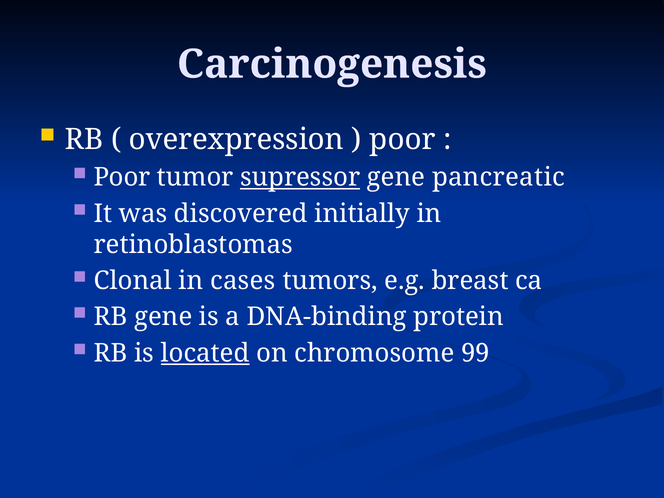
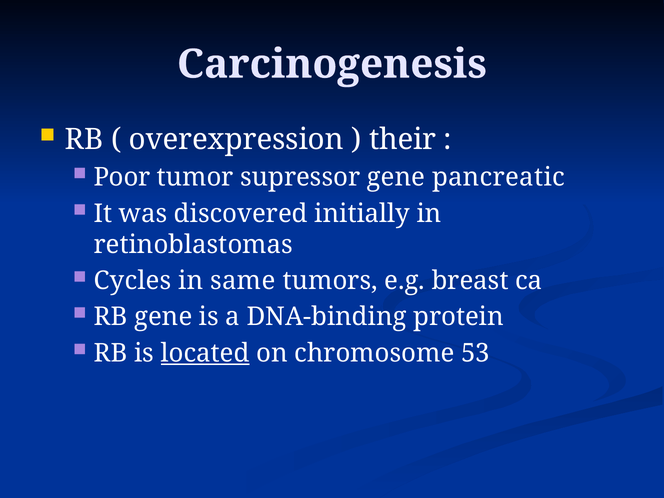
poor at (402, 139): poor -> their
supressor underline: present -> none
Clonal: Clonal -> Cycles
cases: cases -> same
99: 99 -> 53
